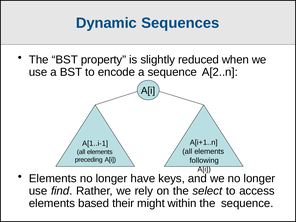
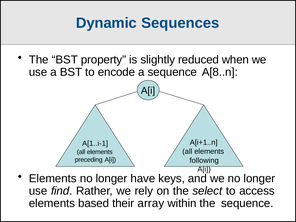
A[2..n: A[2..n -> A[8..n
might: might -> array
